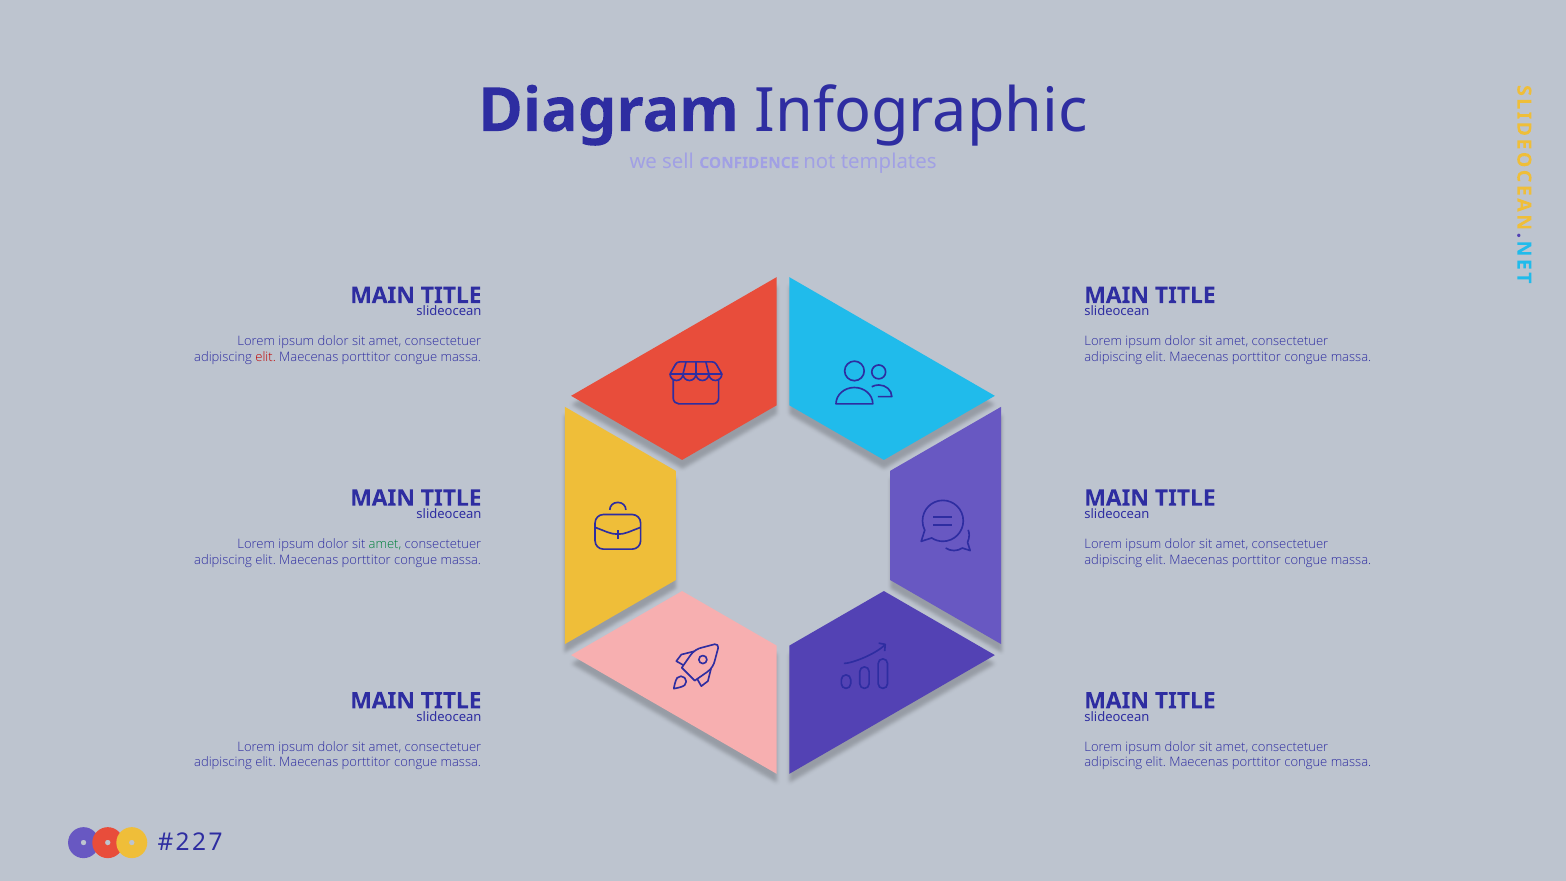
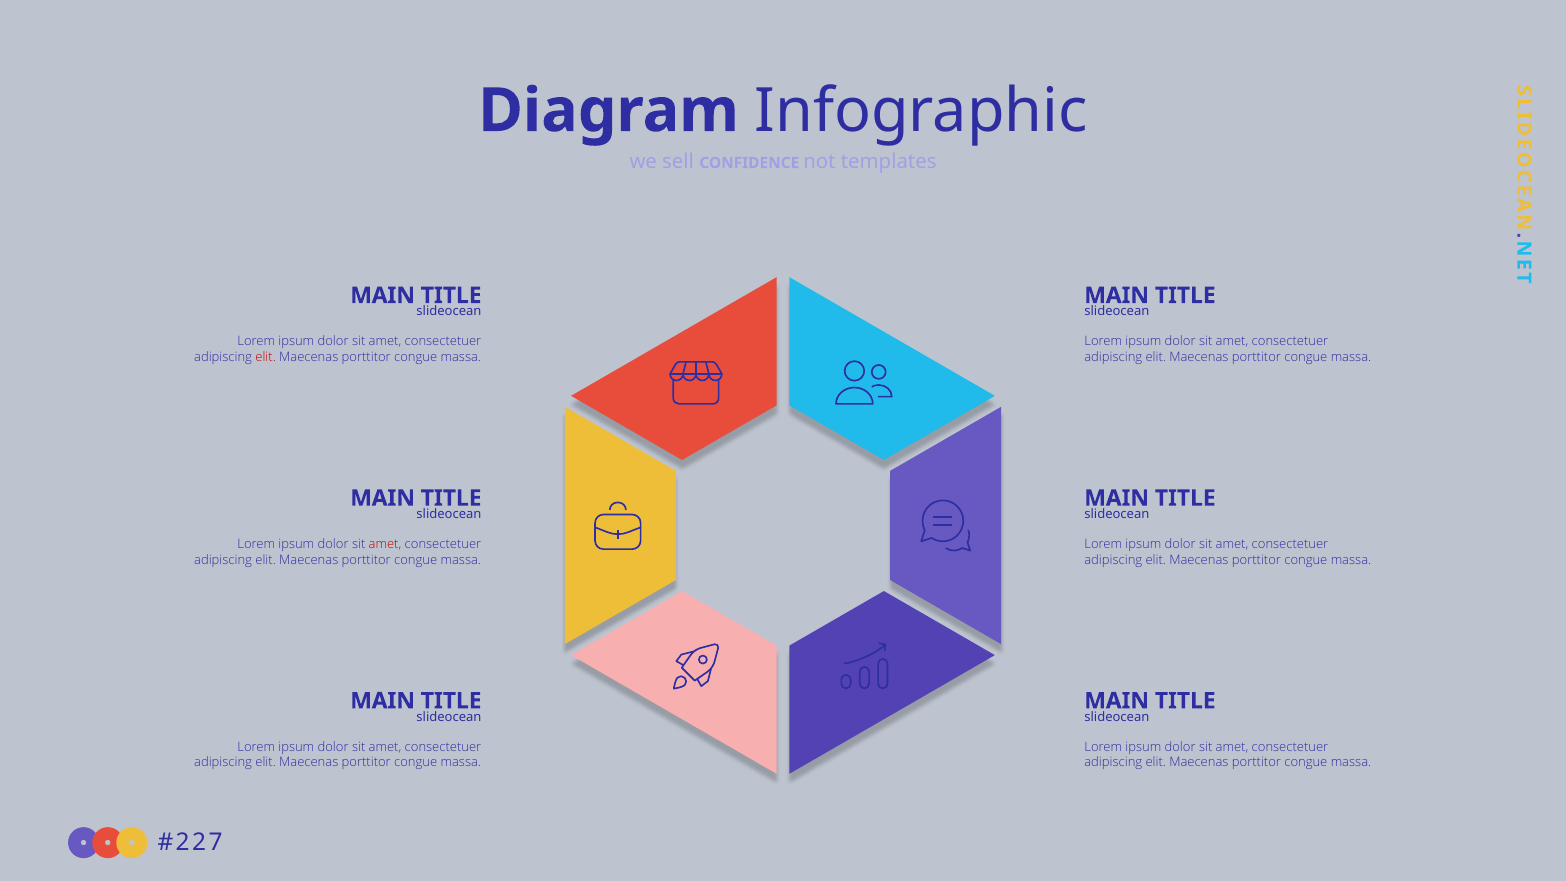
amet at (385, 544) colour: green -> red
